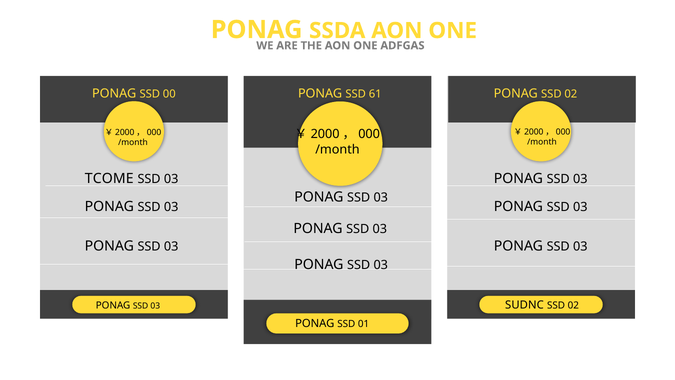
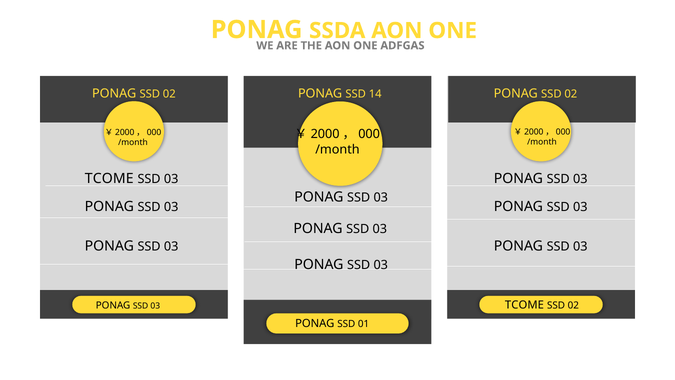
00 at (169, 94): 00 -> 02
61: 61 -> 14
03 SUDNC: SUDNC -> TCOME
